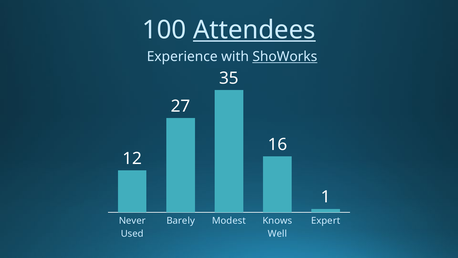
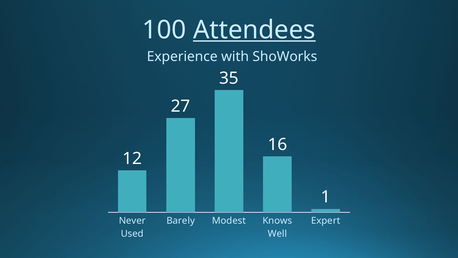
ShoWorks underline: present -> none
